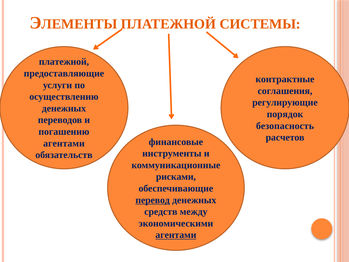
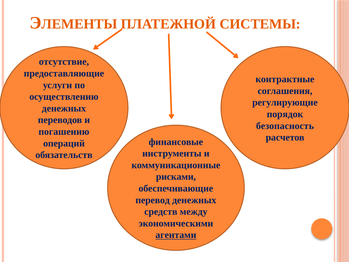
платежной at (64, 62): платежной -> отсутствие
агентами at (64, 143): агентами -> операций
перевод underline: present -> none
